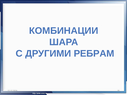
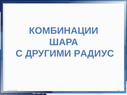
РЕБРАМ: РЕБРАМ -> РАДИУС
